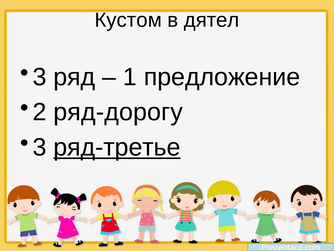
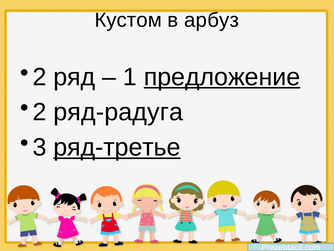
дятел: дятел -> арбуз
3 at (40, 77): 3 -> 2
предложение underline: none -> present
ряд-дорогу: ряд-дорогу -> ряд-радуга
